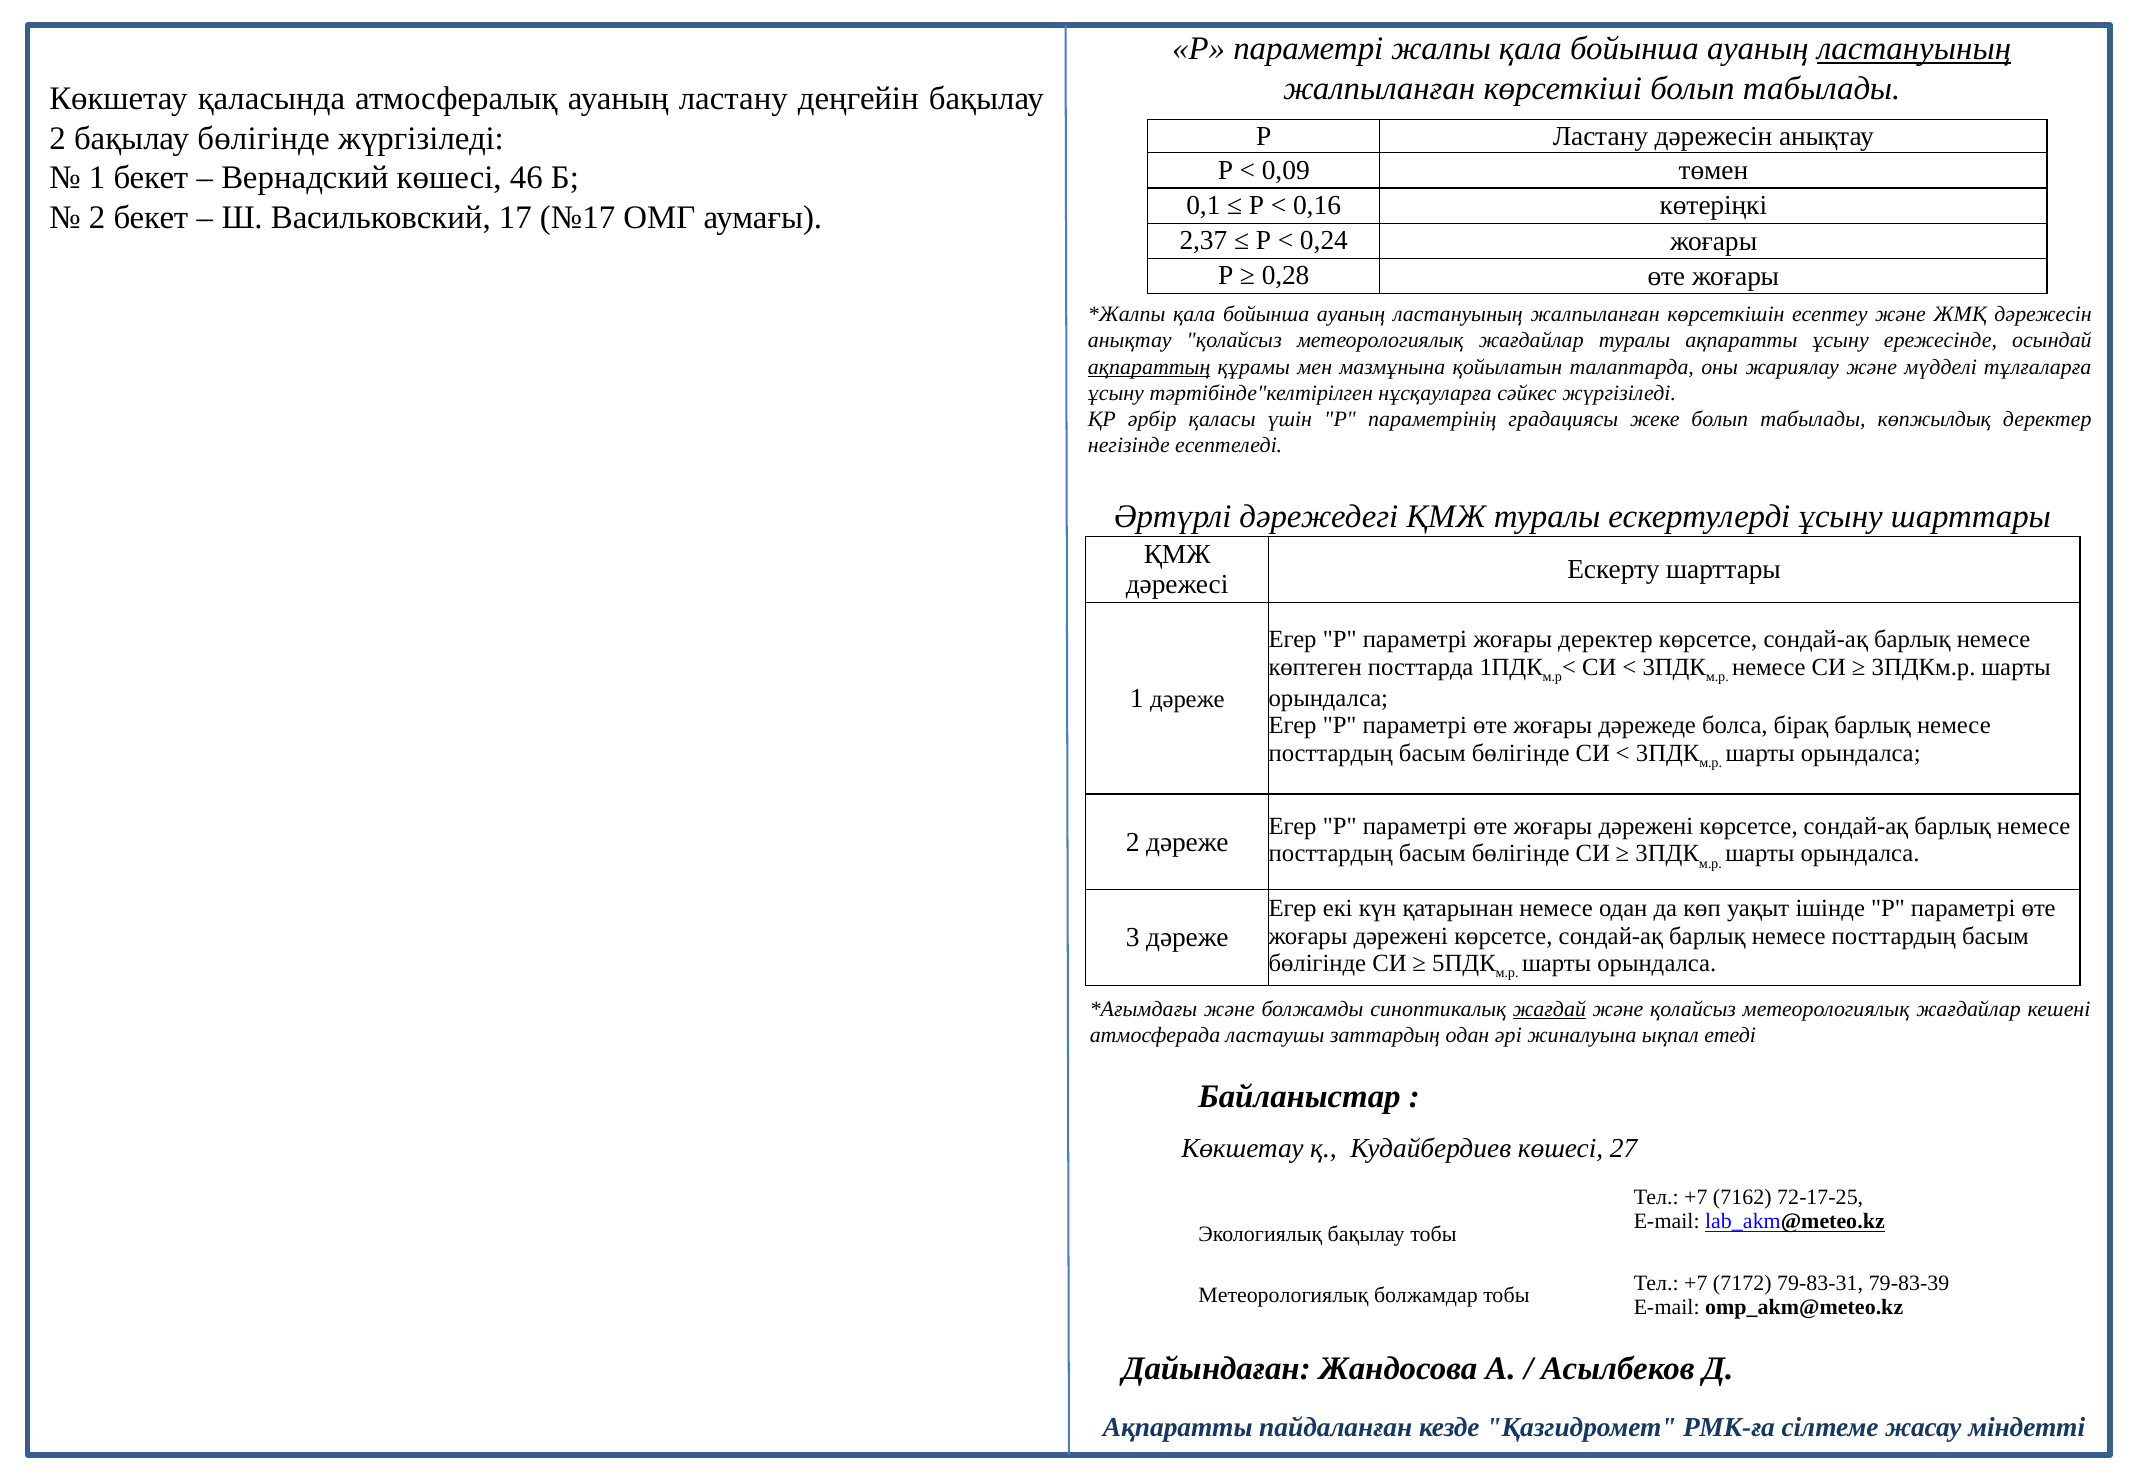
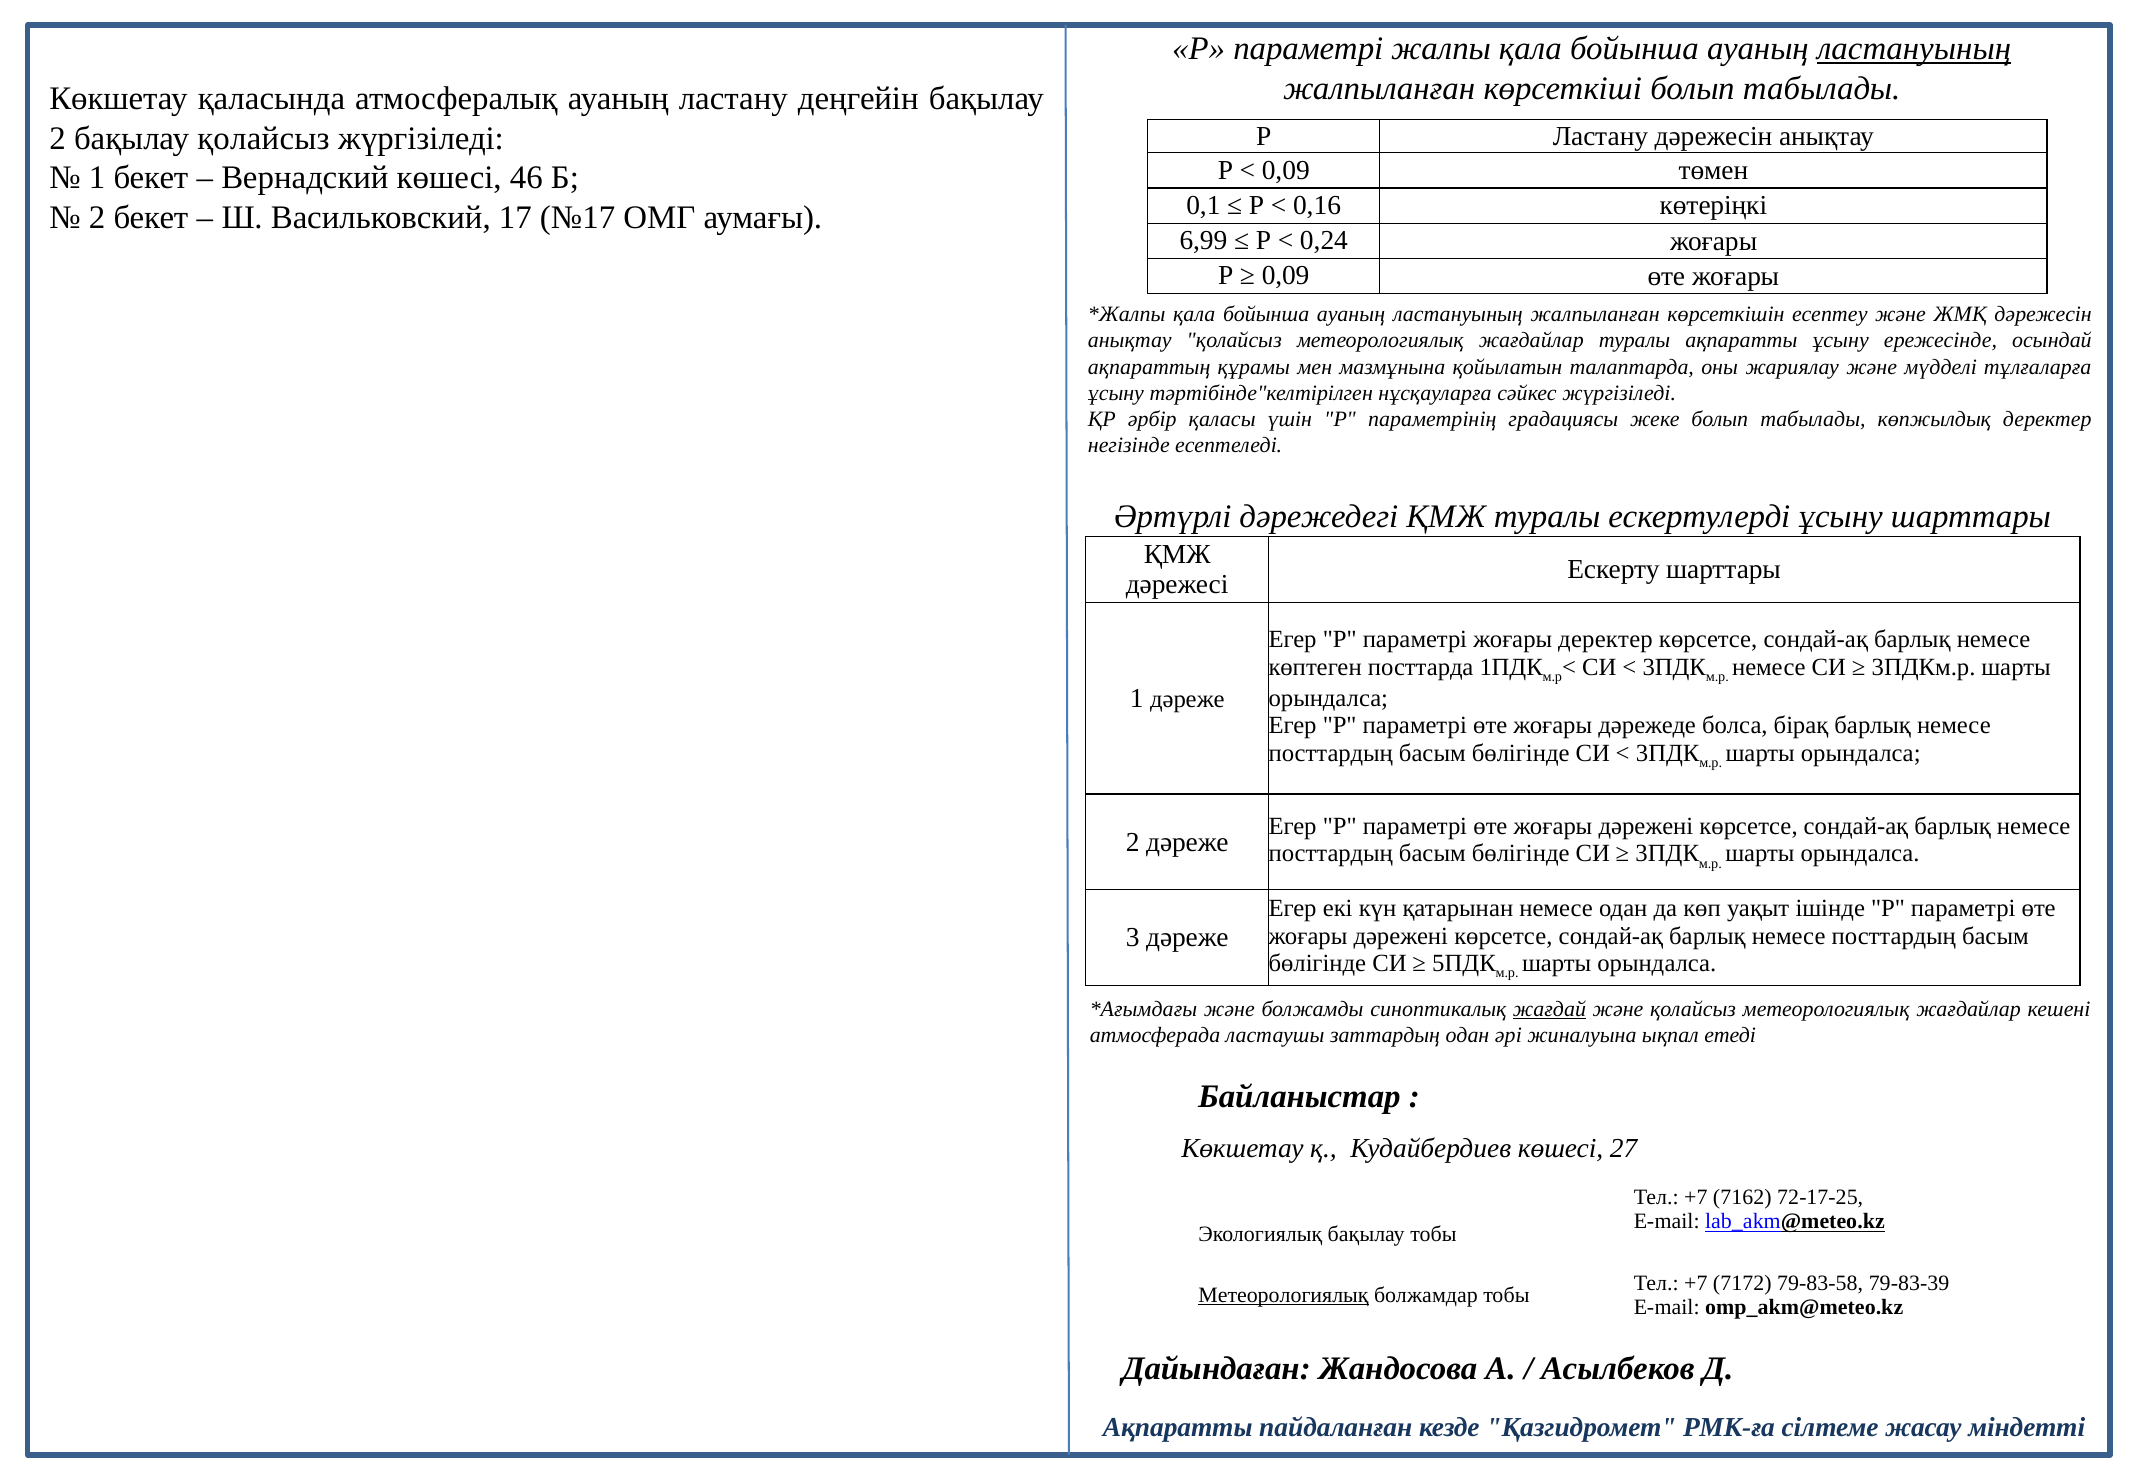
бақылау бөлігінде: бөлігінде -> қолайсыз
2,37: 2,37 -> 6,99
0,28 at (1286, 276): 0,28 -> 0,09
ақпараттың underline: present -> none
79-83-31: 79-83-31 -> 79-83-58
Метеорологиялық at (1283, 1295) underline: none -> present
